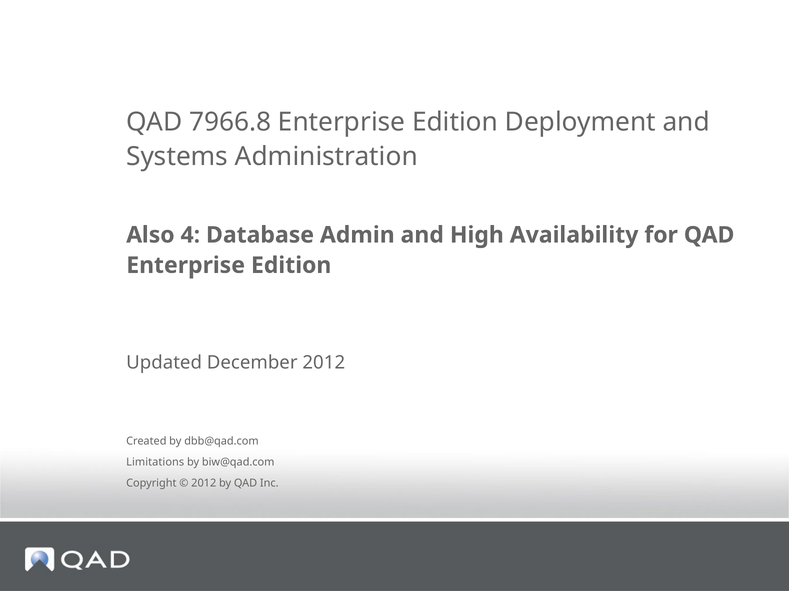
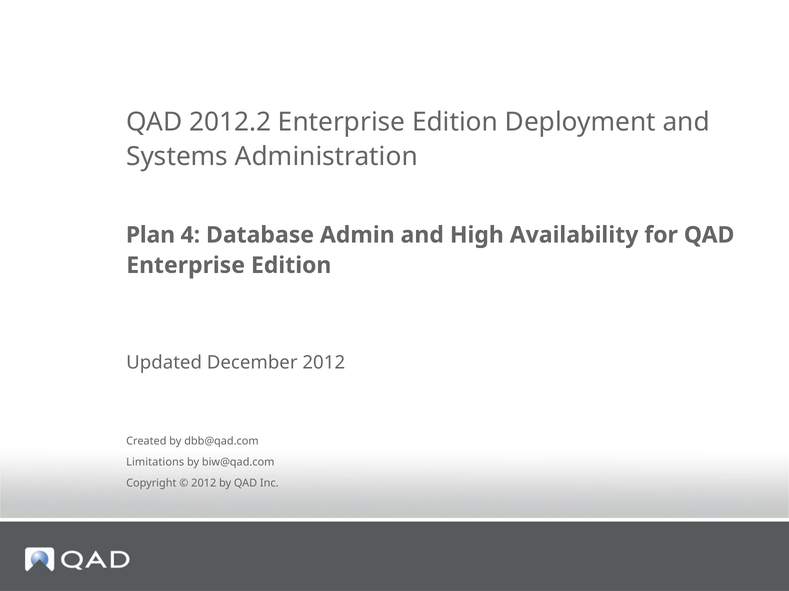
7966.8: 7966.8 -> 2012.2
Also: Also -> Plan
